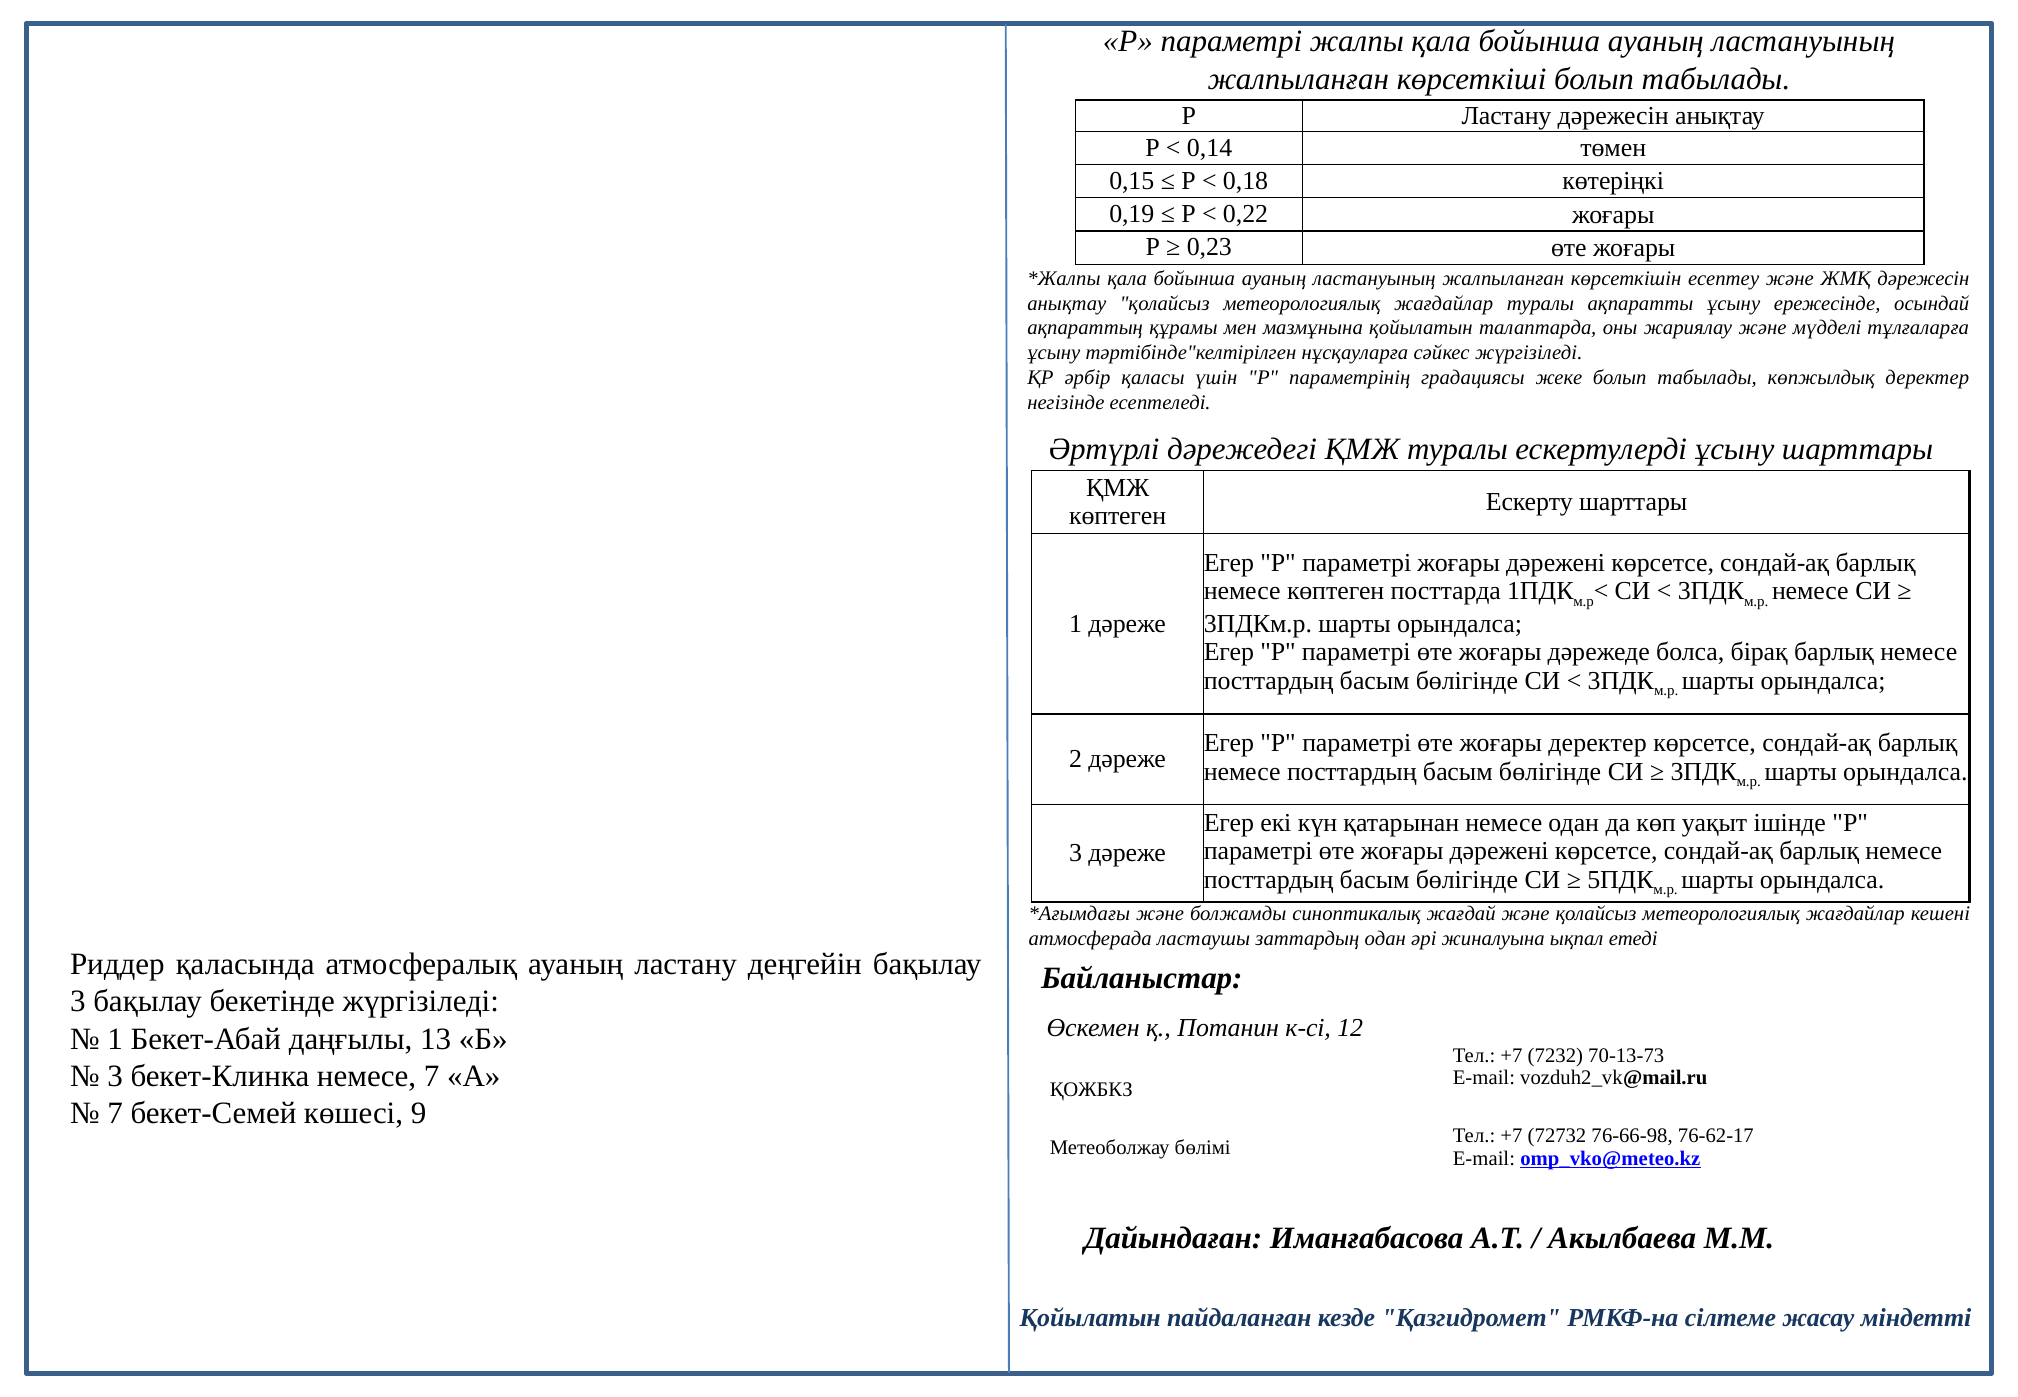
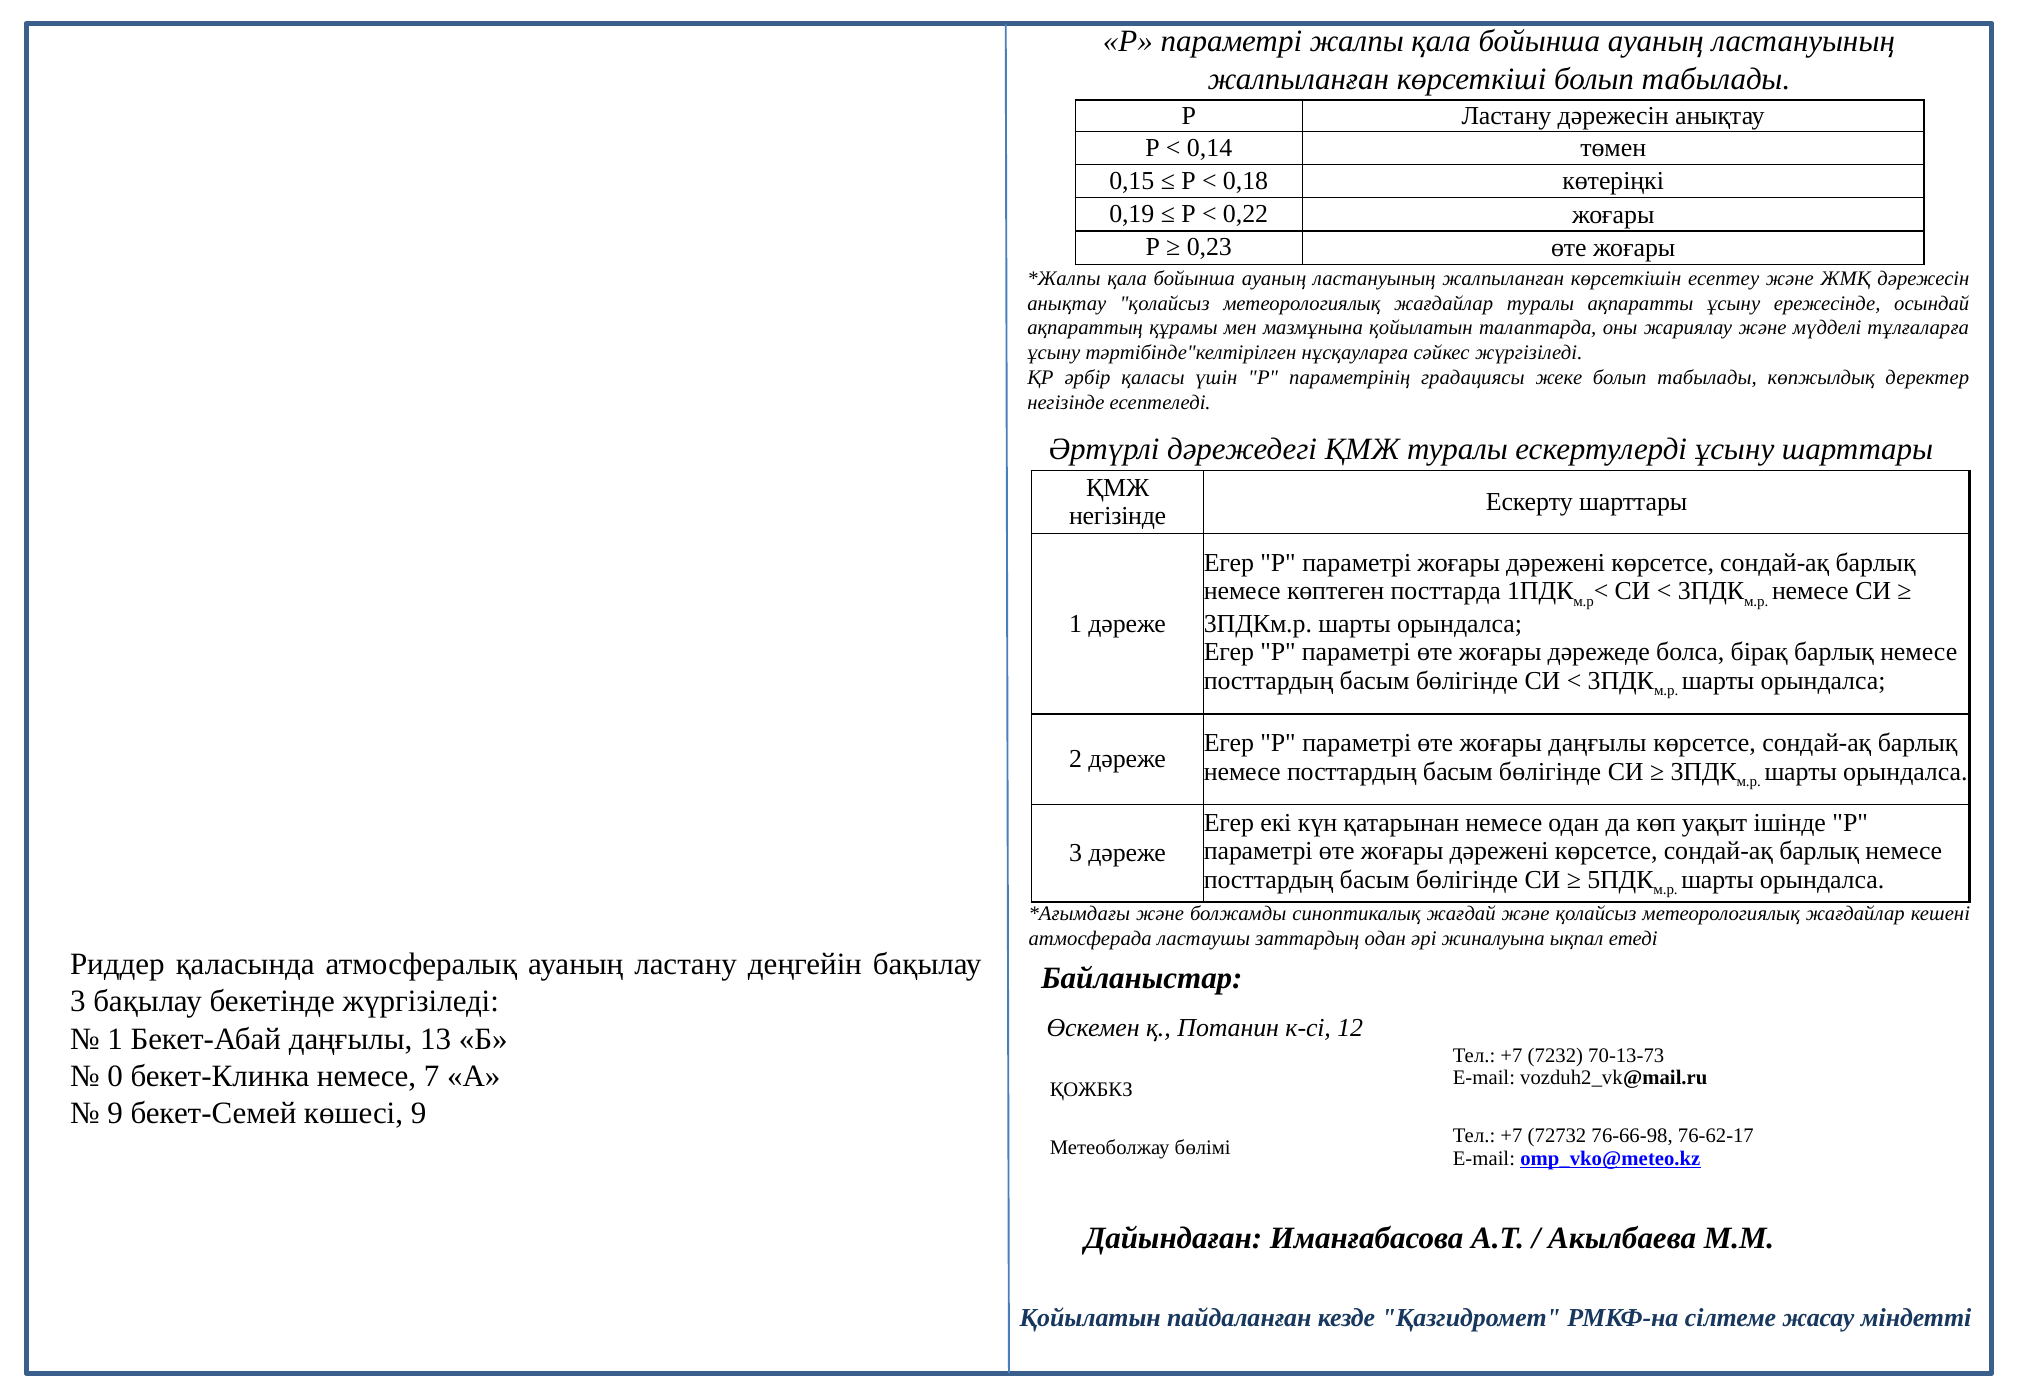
көптеген at (1118, 516): көптеген -> негізінде
жоғары деректер: деректер -> даңғылы
3 at (115, 1076): 3 -> 0
7 at (115, 1113): 7 -> 9
